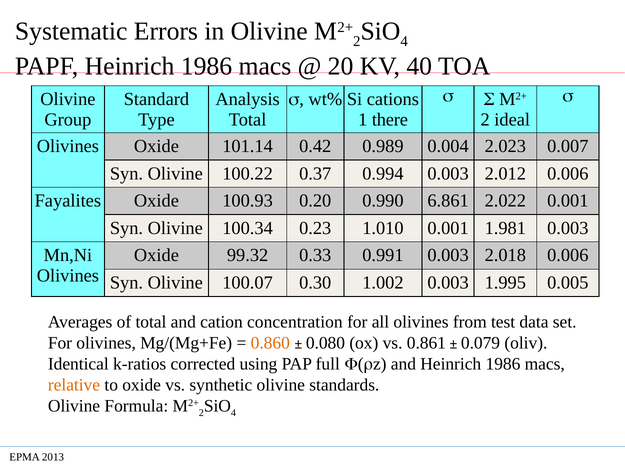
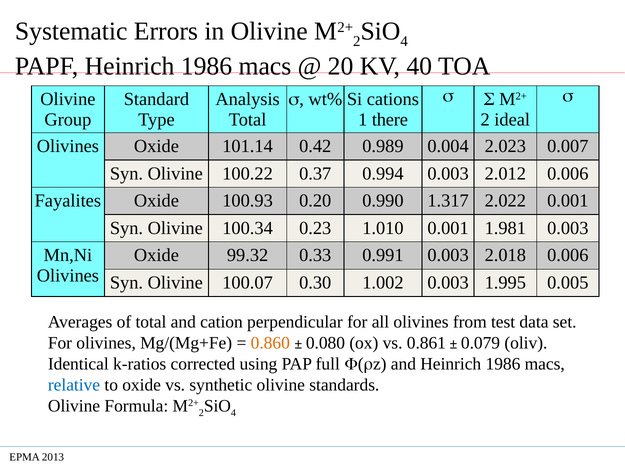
6.861: 6.861 -> 1.317
concentration: concentration -> perpendicular
relative colour: orange -> blue
